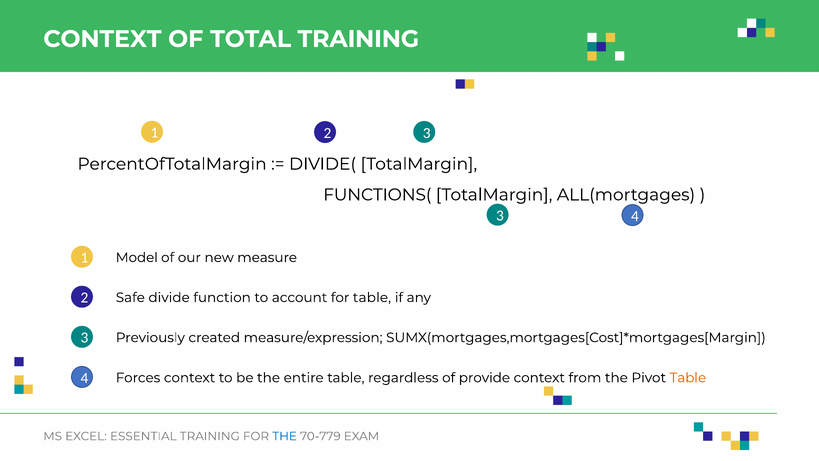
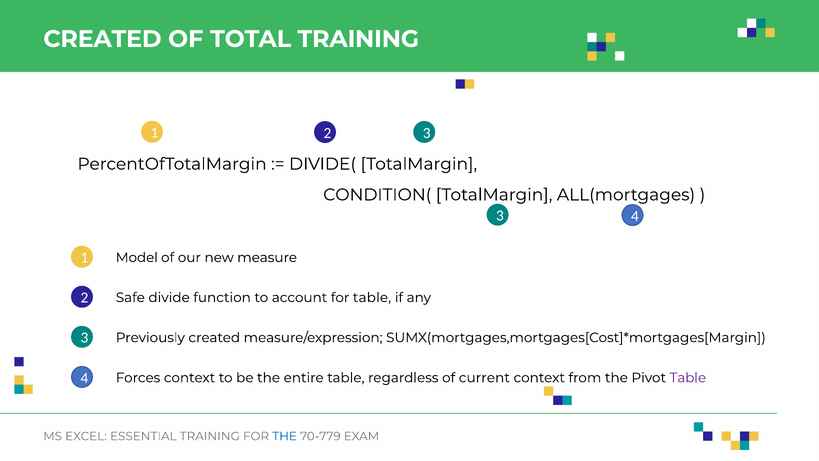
CONTEXT at (102, 39): CONTEXT -> CREATED
FUNCTIONS(: FUNCTIONS( -> CONDITION(
provide: provide -> current
Table at (688, 378) colour: orange -> purple
